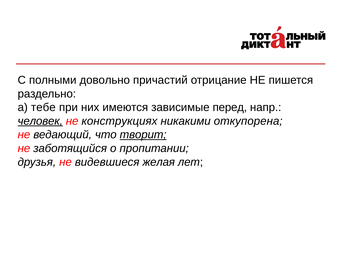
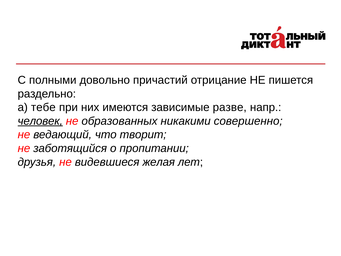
перед: перед -> разве
конструкциях: конструкциях -> образованных
откупорена: откупорена -> совершенно
творит underline: present -> none
